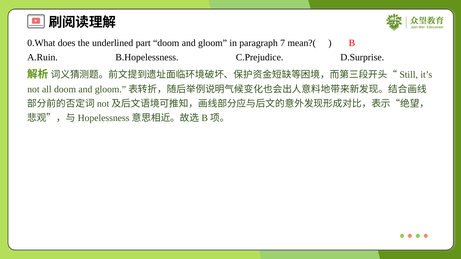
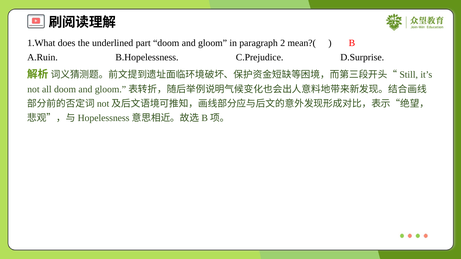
0.What: 0.What -> 1.What
7: 7 -> 2
